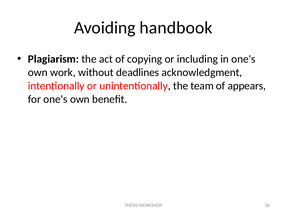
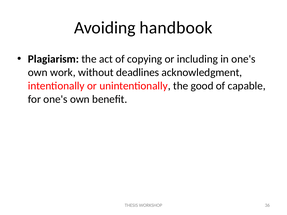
team: team -> good
appears: appears -> capable
